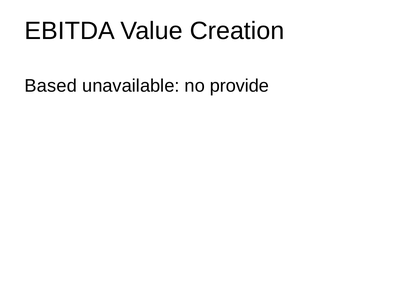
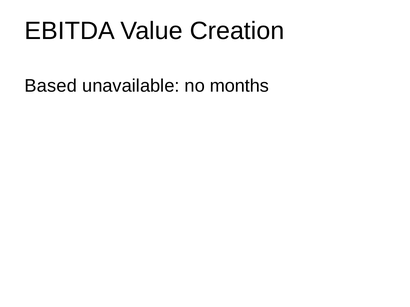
provide: provide -> months
